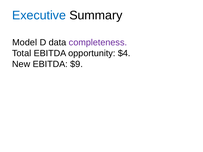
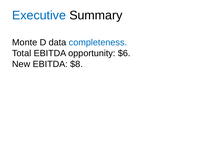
Model: Model -> Monte
completeness colour: purple -> blue
$4: $4 -> $6
$9: $9 -> $8
